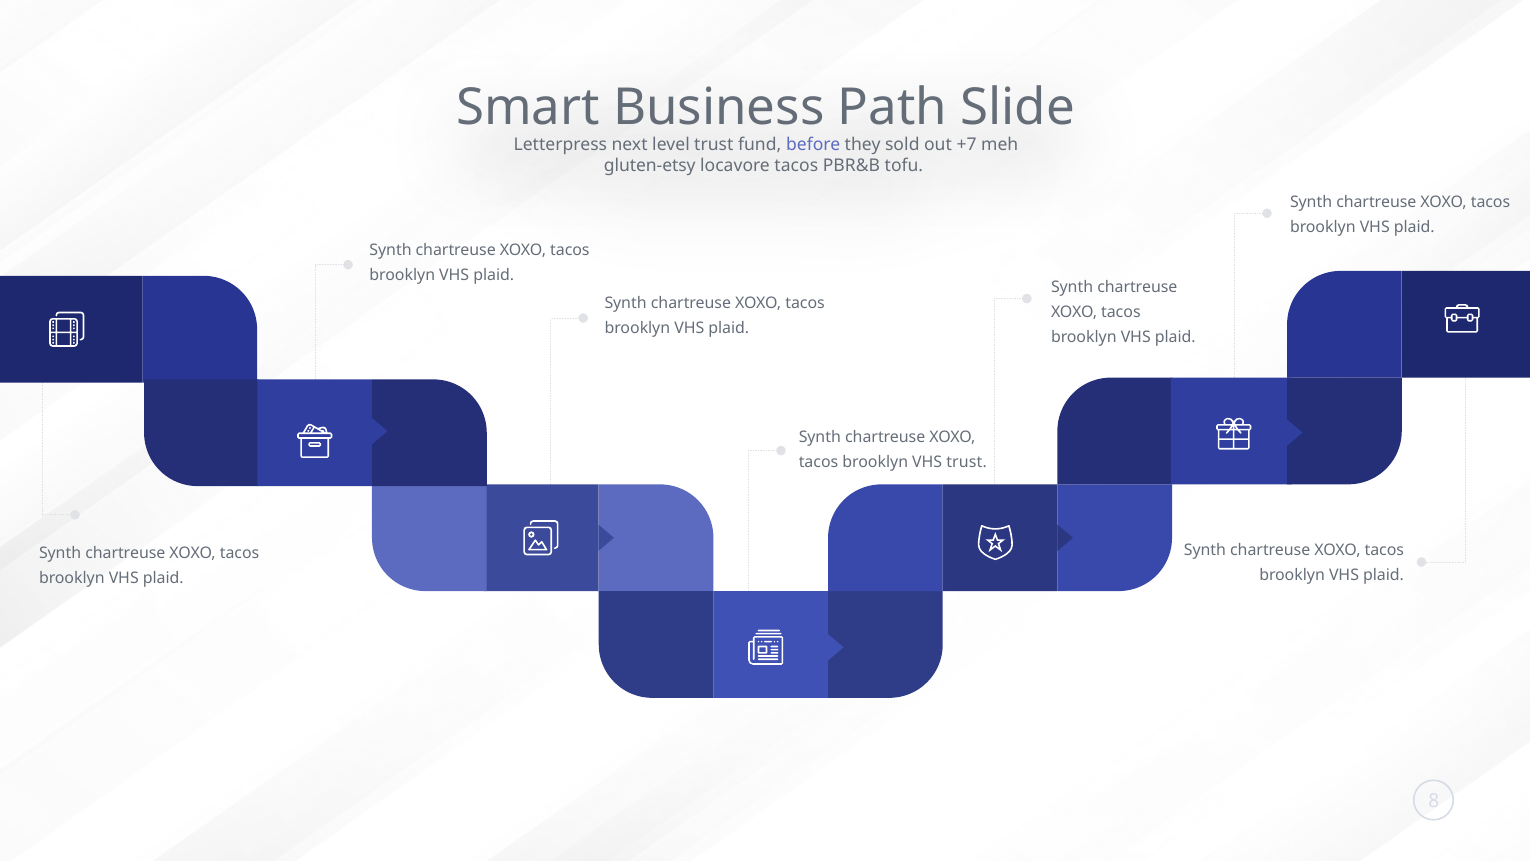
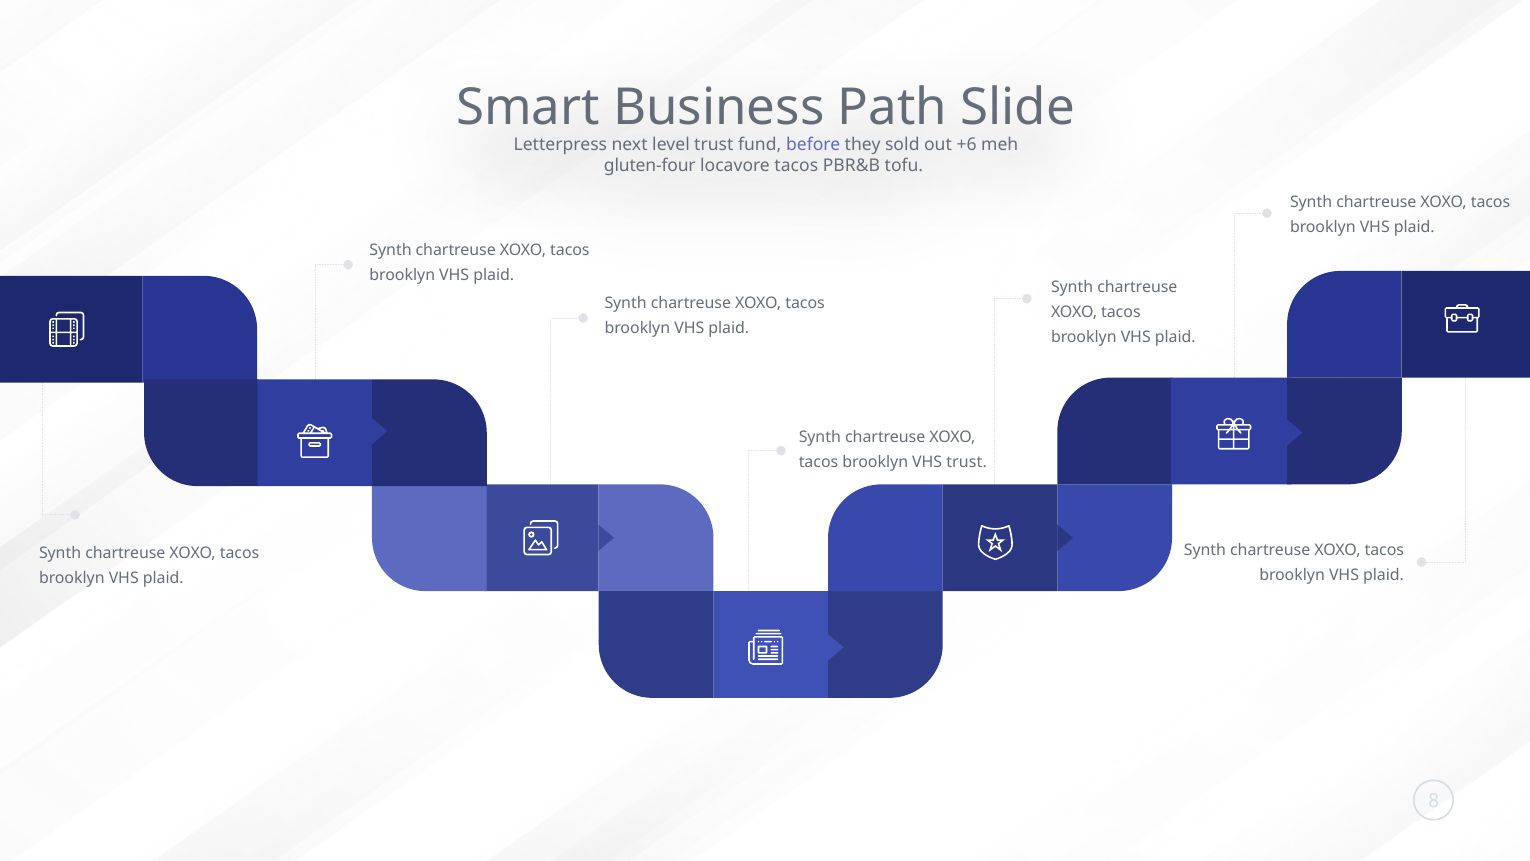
+7: +7 -> +6
gluten-etsy: gluten-etsy -> gluten-four
